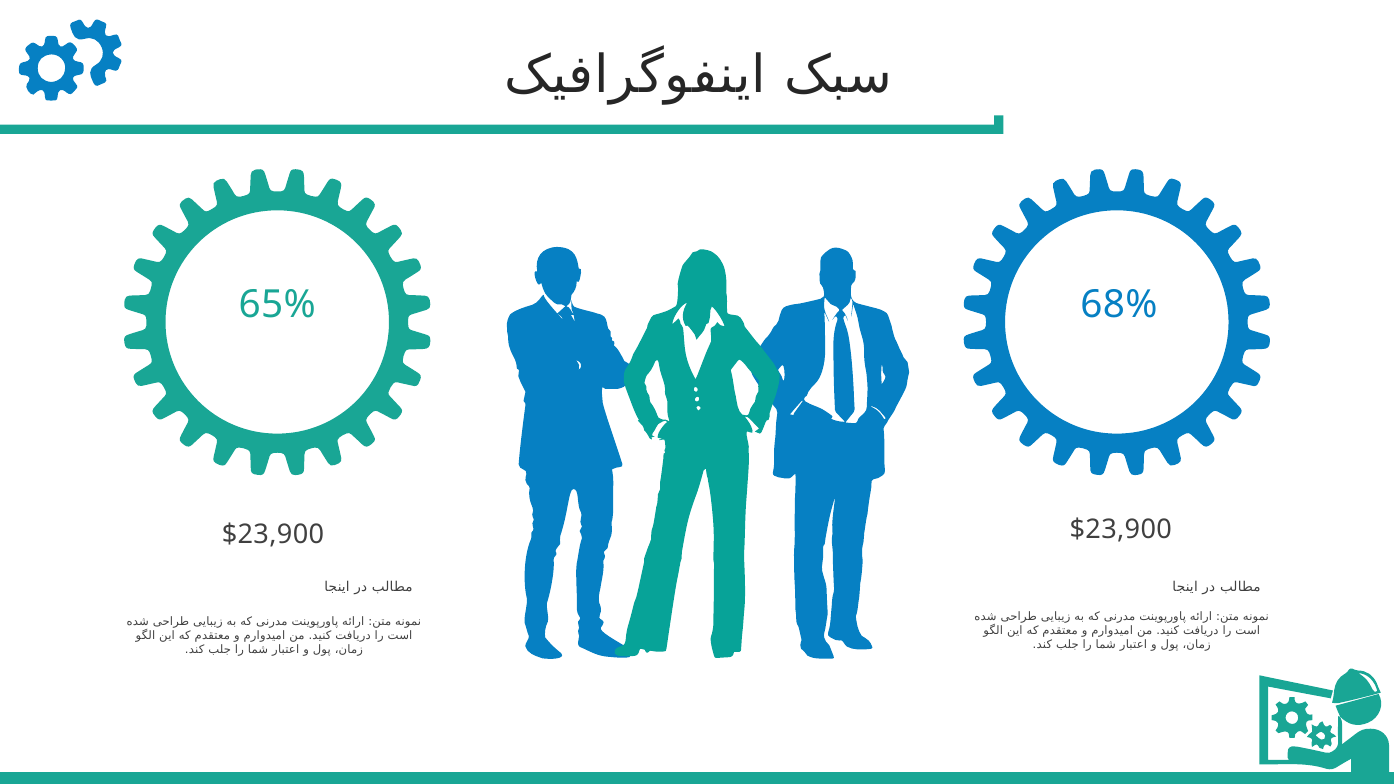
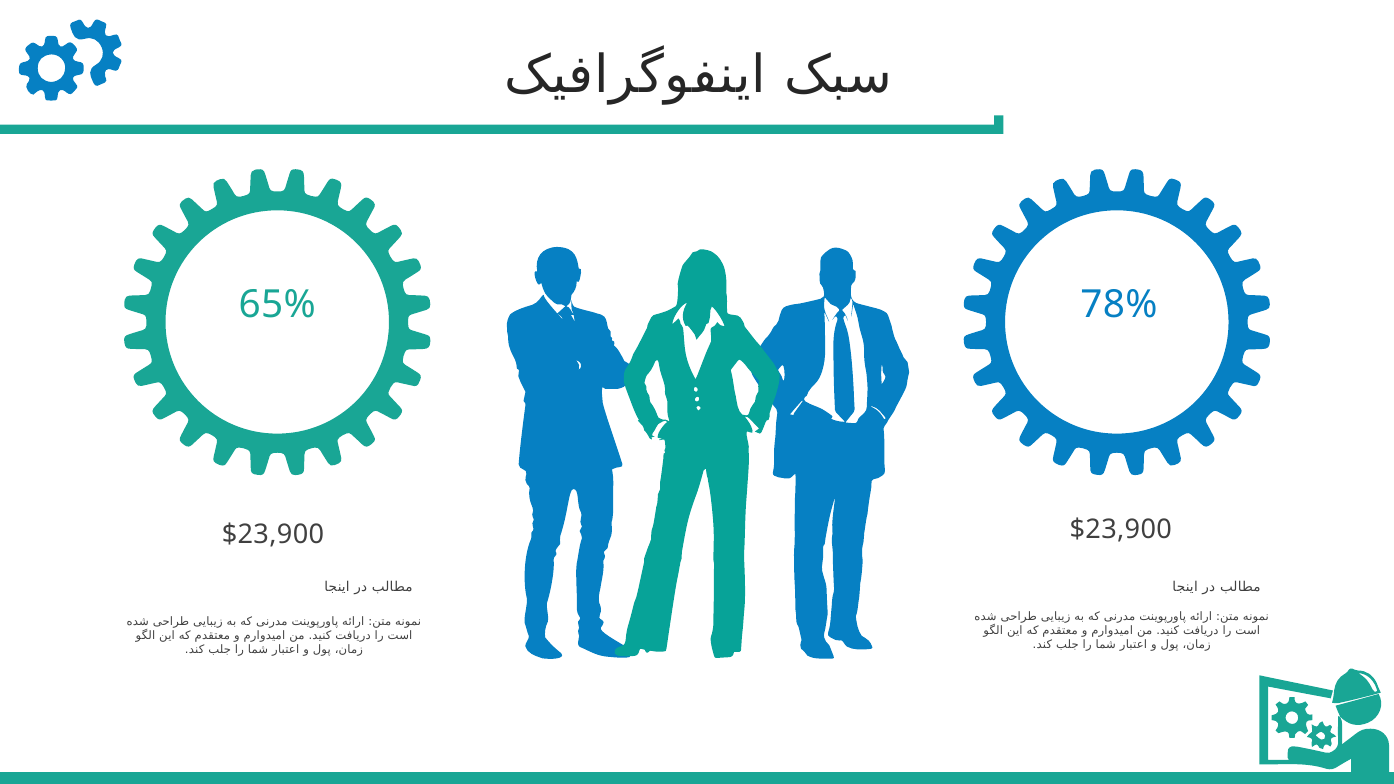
68%: 68% -> 78%
